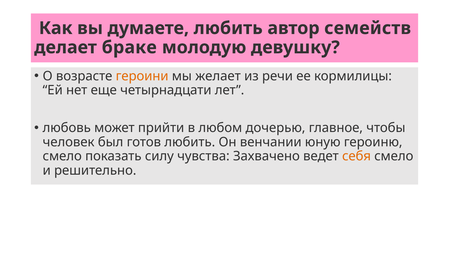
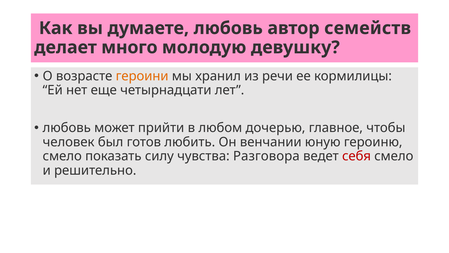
думаете любить: любить -> любовь
браке: браке -> много
желает: желает -> хранил
Захвачено: Захвачено -> Разговора
себя colour: orange -> red
